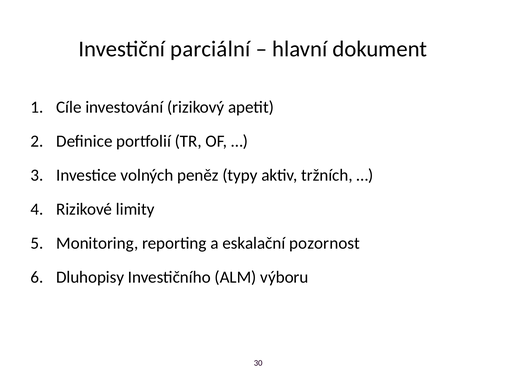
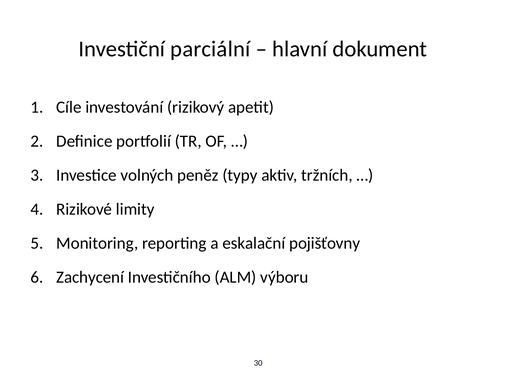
pozornost: pozornost -> pojišťovny
Dluhopisy: Dluhopisy -> Zachycení
